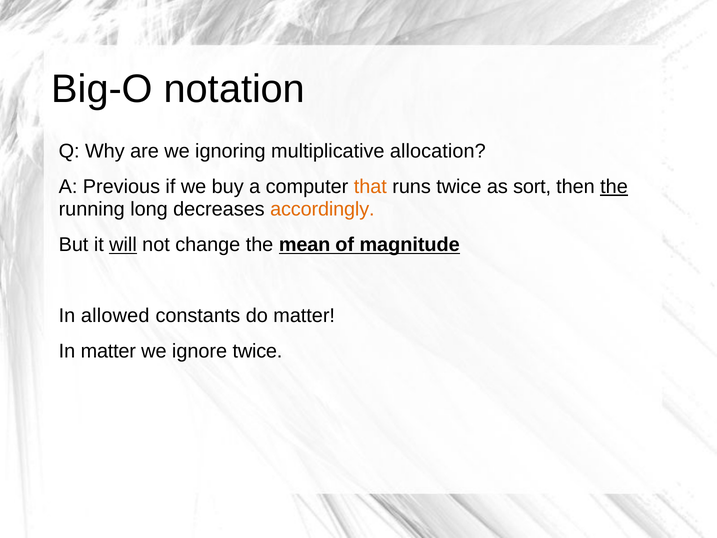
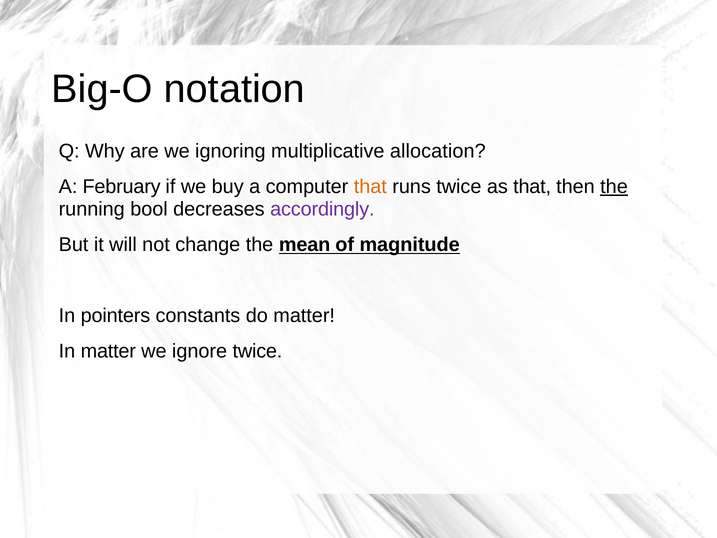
Previous: Previous -> February
as sort: sort -> that
long: long -> bool
accordingly colour: orange -> purple
will underline: present -> none
allowed: allowed -> pointers
